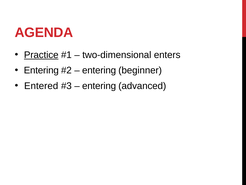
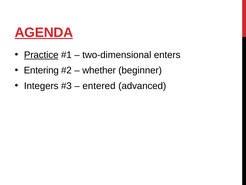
AGENDA underline: none -> present
entering at (99, 70): entering -> whether
Entered: Entered -> Integers
entering at (99, 86): entering -> entered
